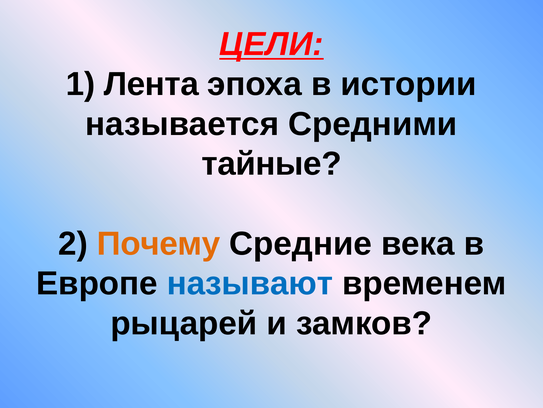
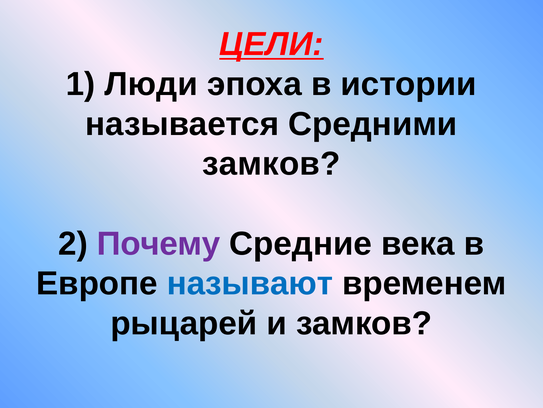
Лента: Лента -> Люди
тайные at (272, 164): тайные -> замков
Почему colour: orange -> purple
